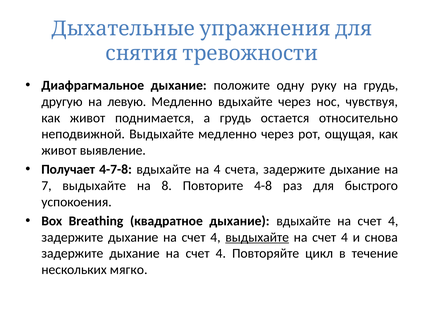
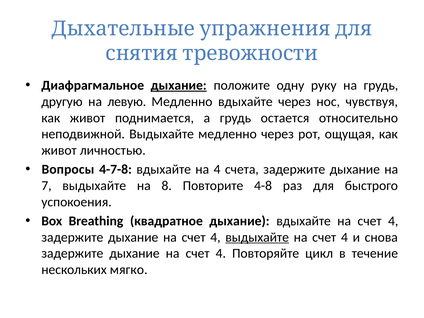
дыхание at (179, 85) underline: none -> present
выявление: выявление -> личностью
Получает: Получает -> Вопросы
